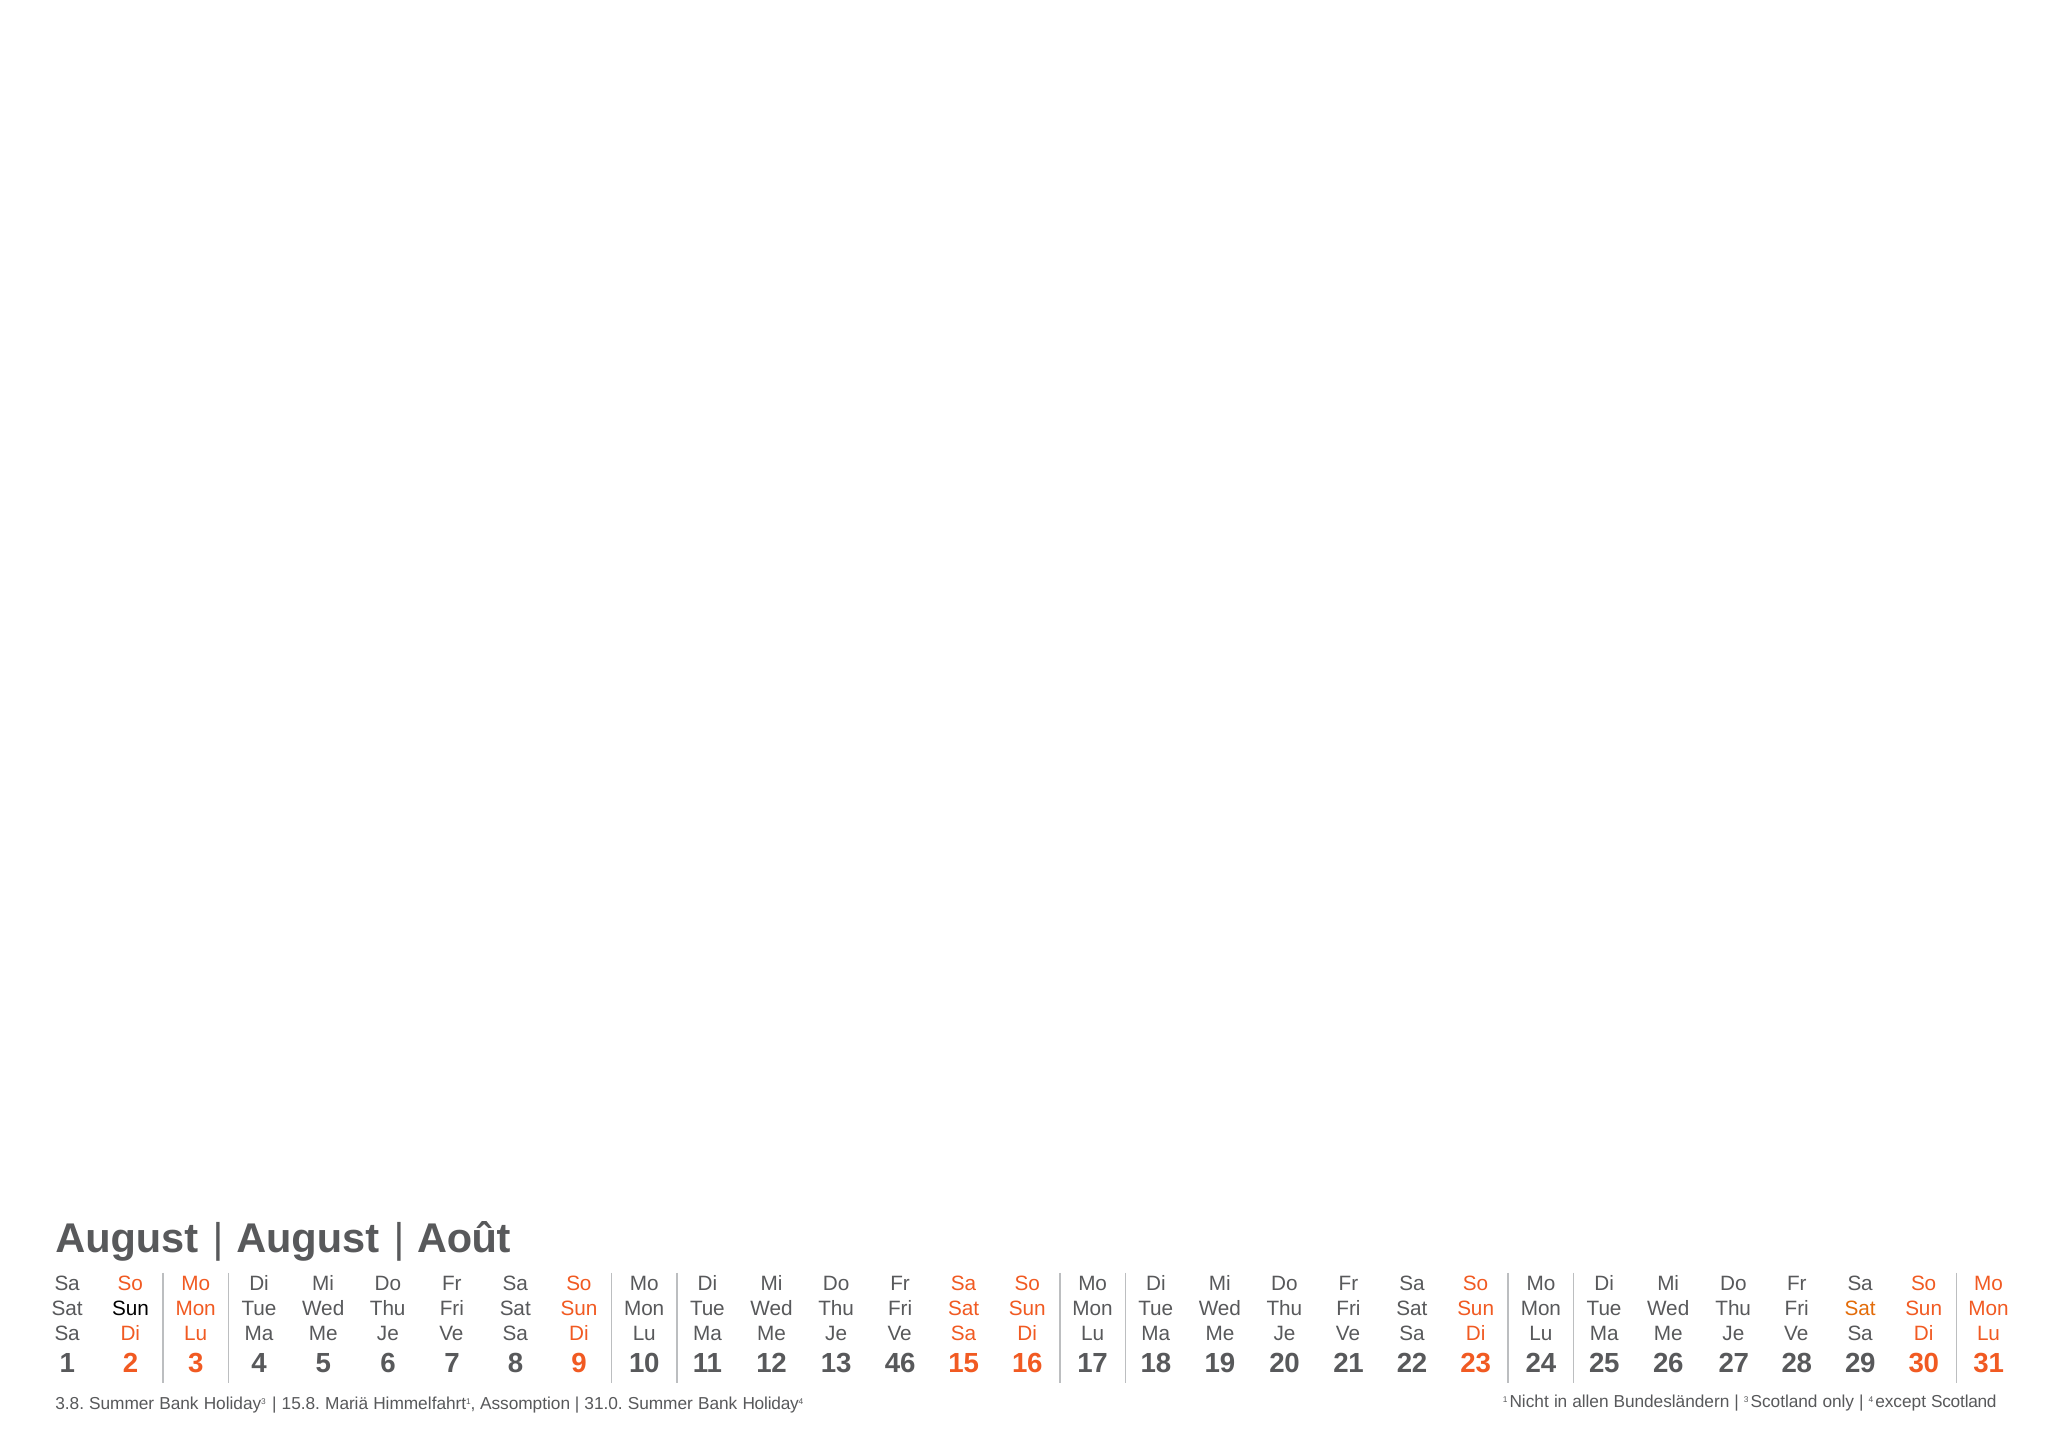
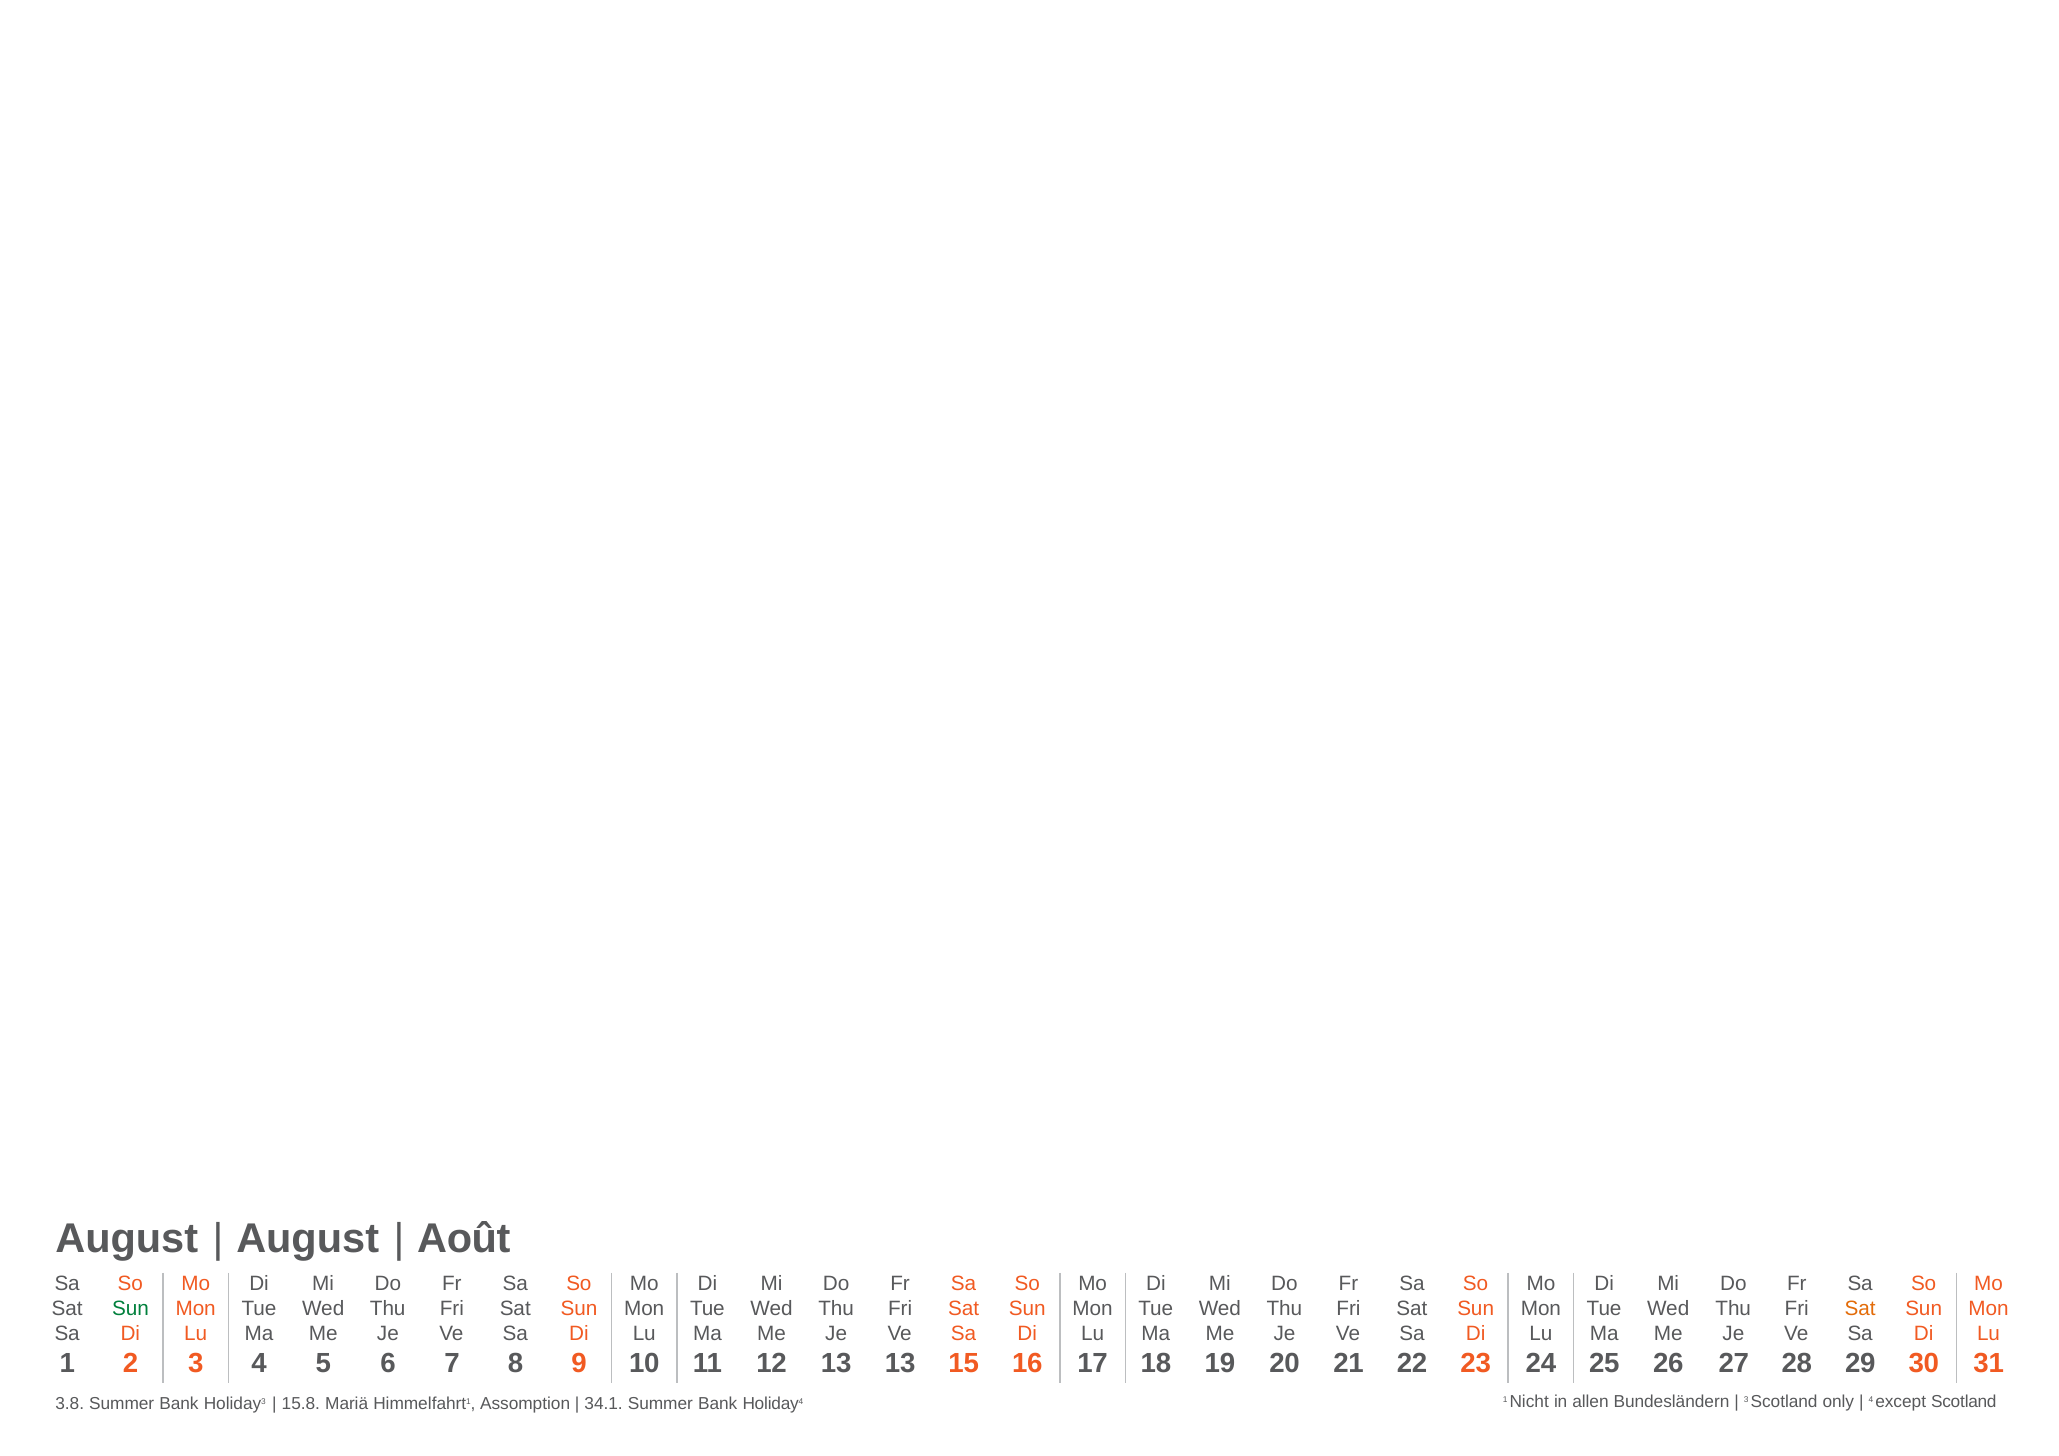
Sun at (130, 1309) colour: black -> green
13 46: 46 -> 13
31.0: 31.0 -> 34.1
